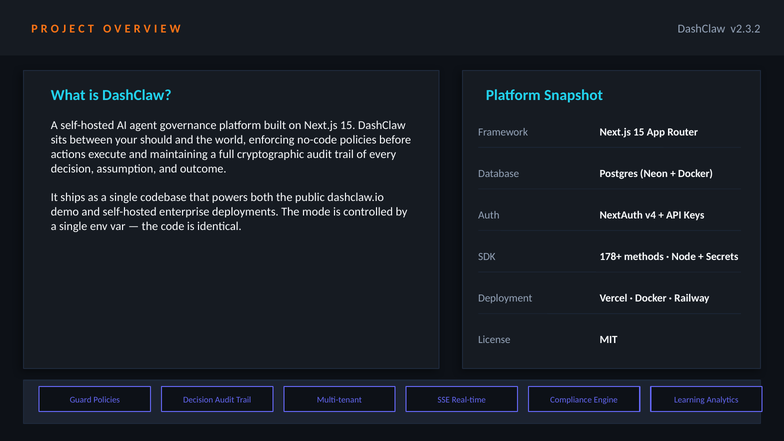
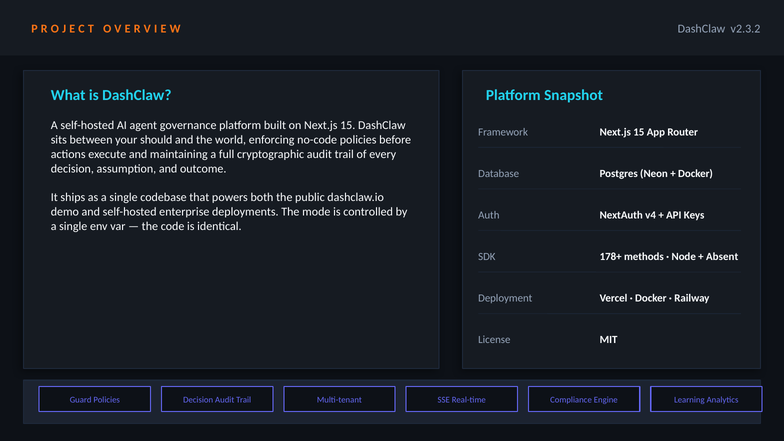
Secrets: Secrets -> Absent
